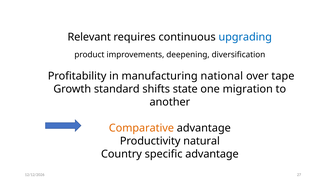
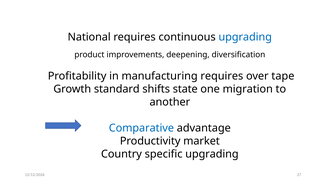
Relevant: Relevant -> National
manufacturing national: national -> requires
Comparative colour: orange -> blue
natural: natural -> market
specific advantage: advantage -> upgrading
